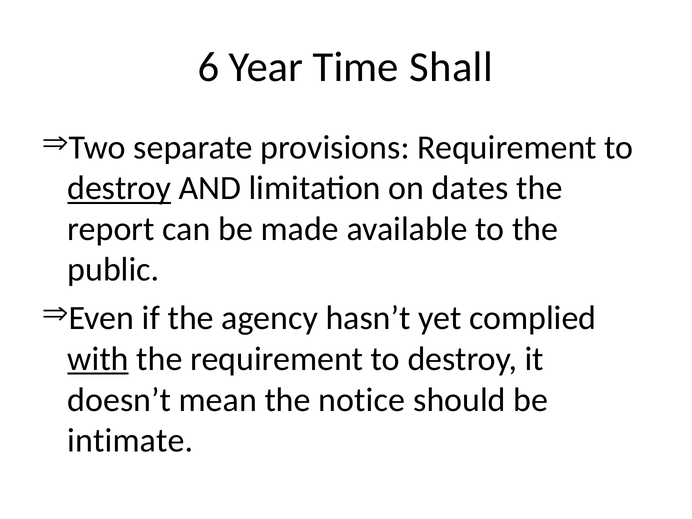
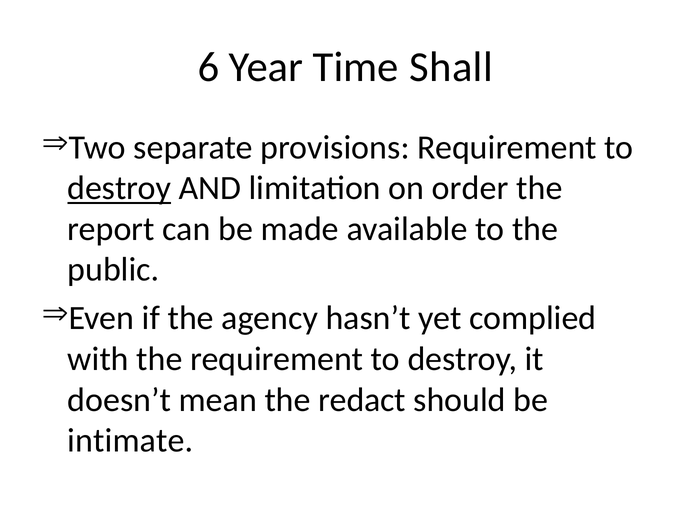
dates: dates -> order
with underline: present -> none
notice: notice -> redact
